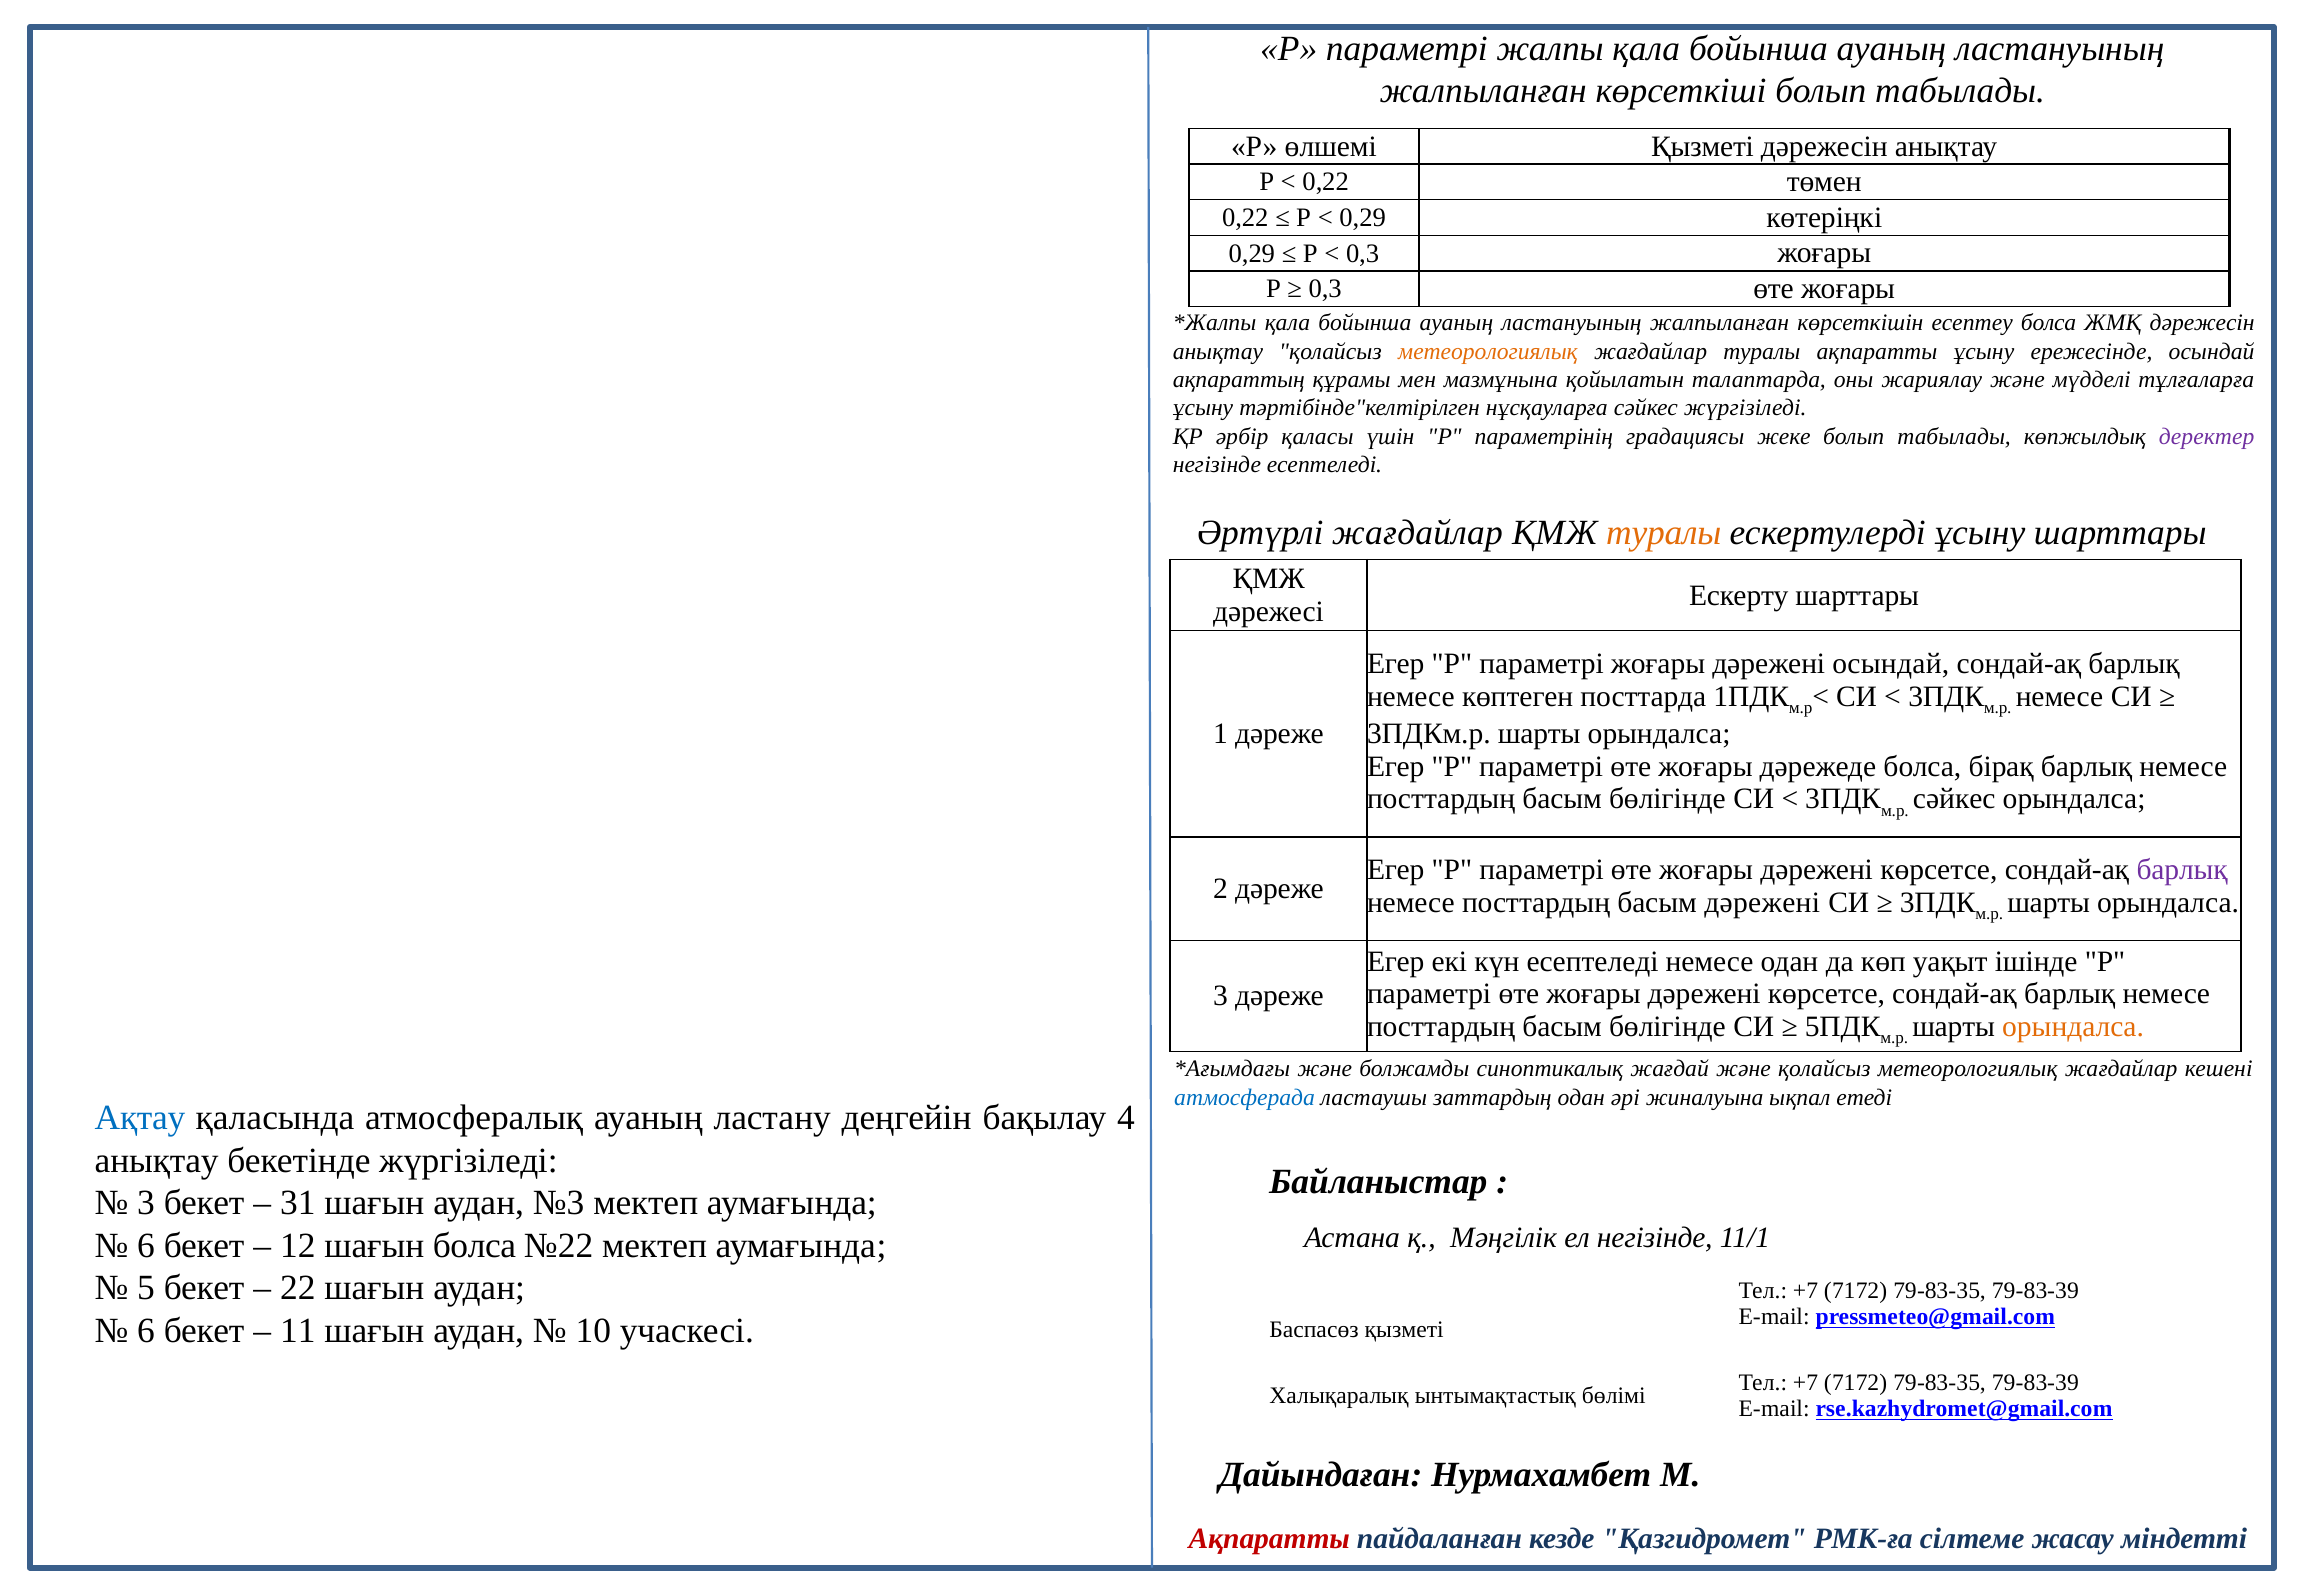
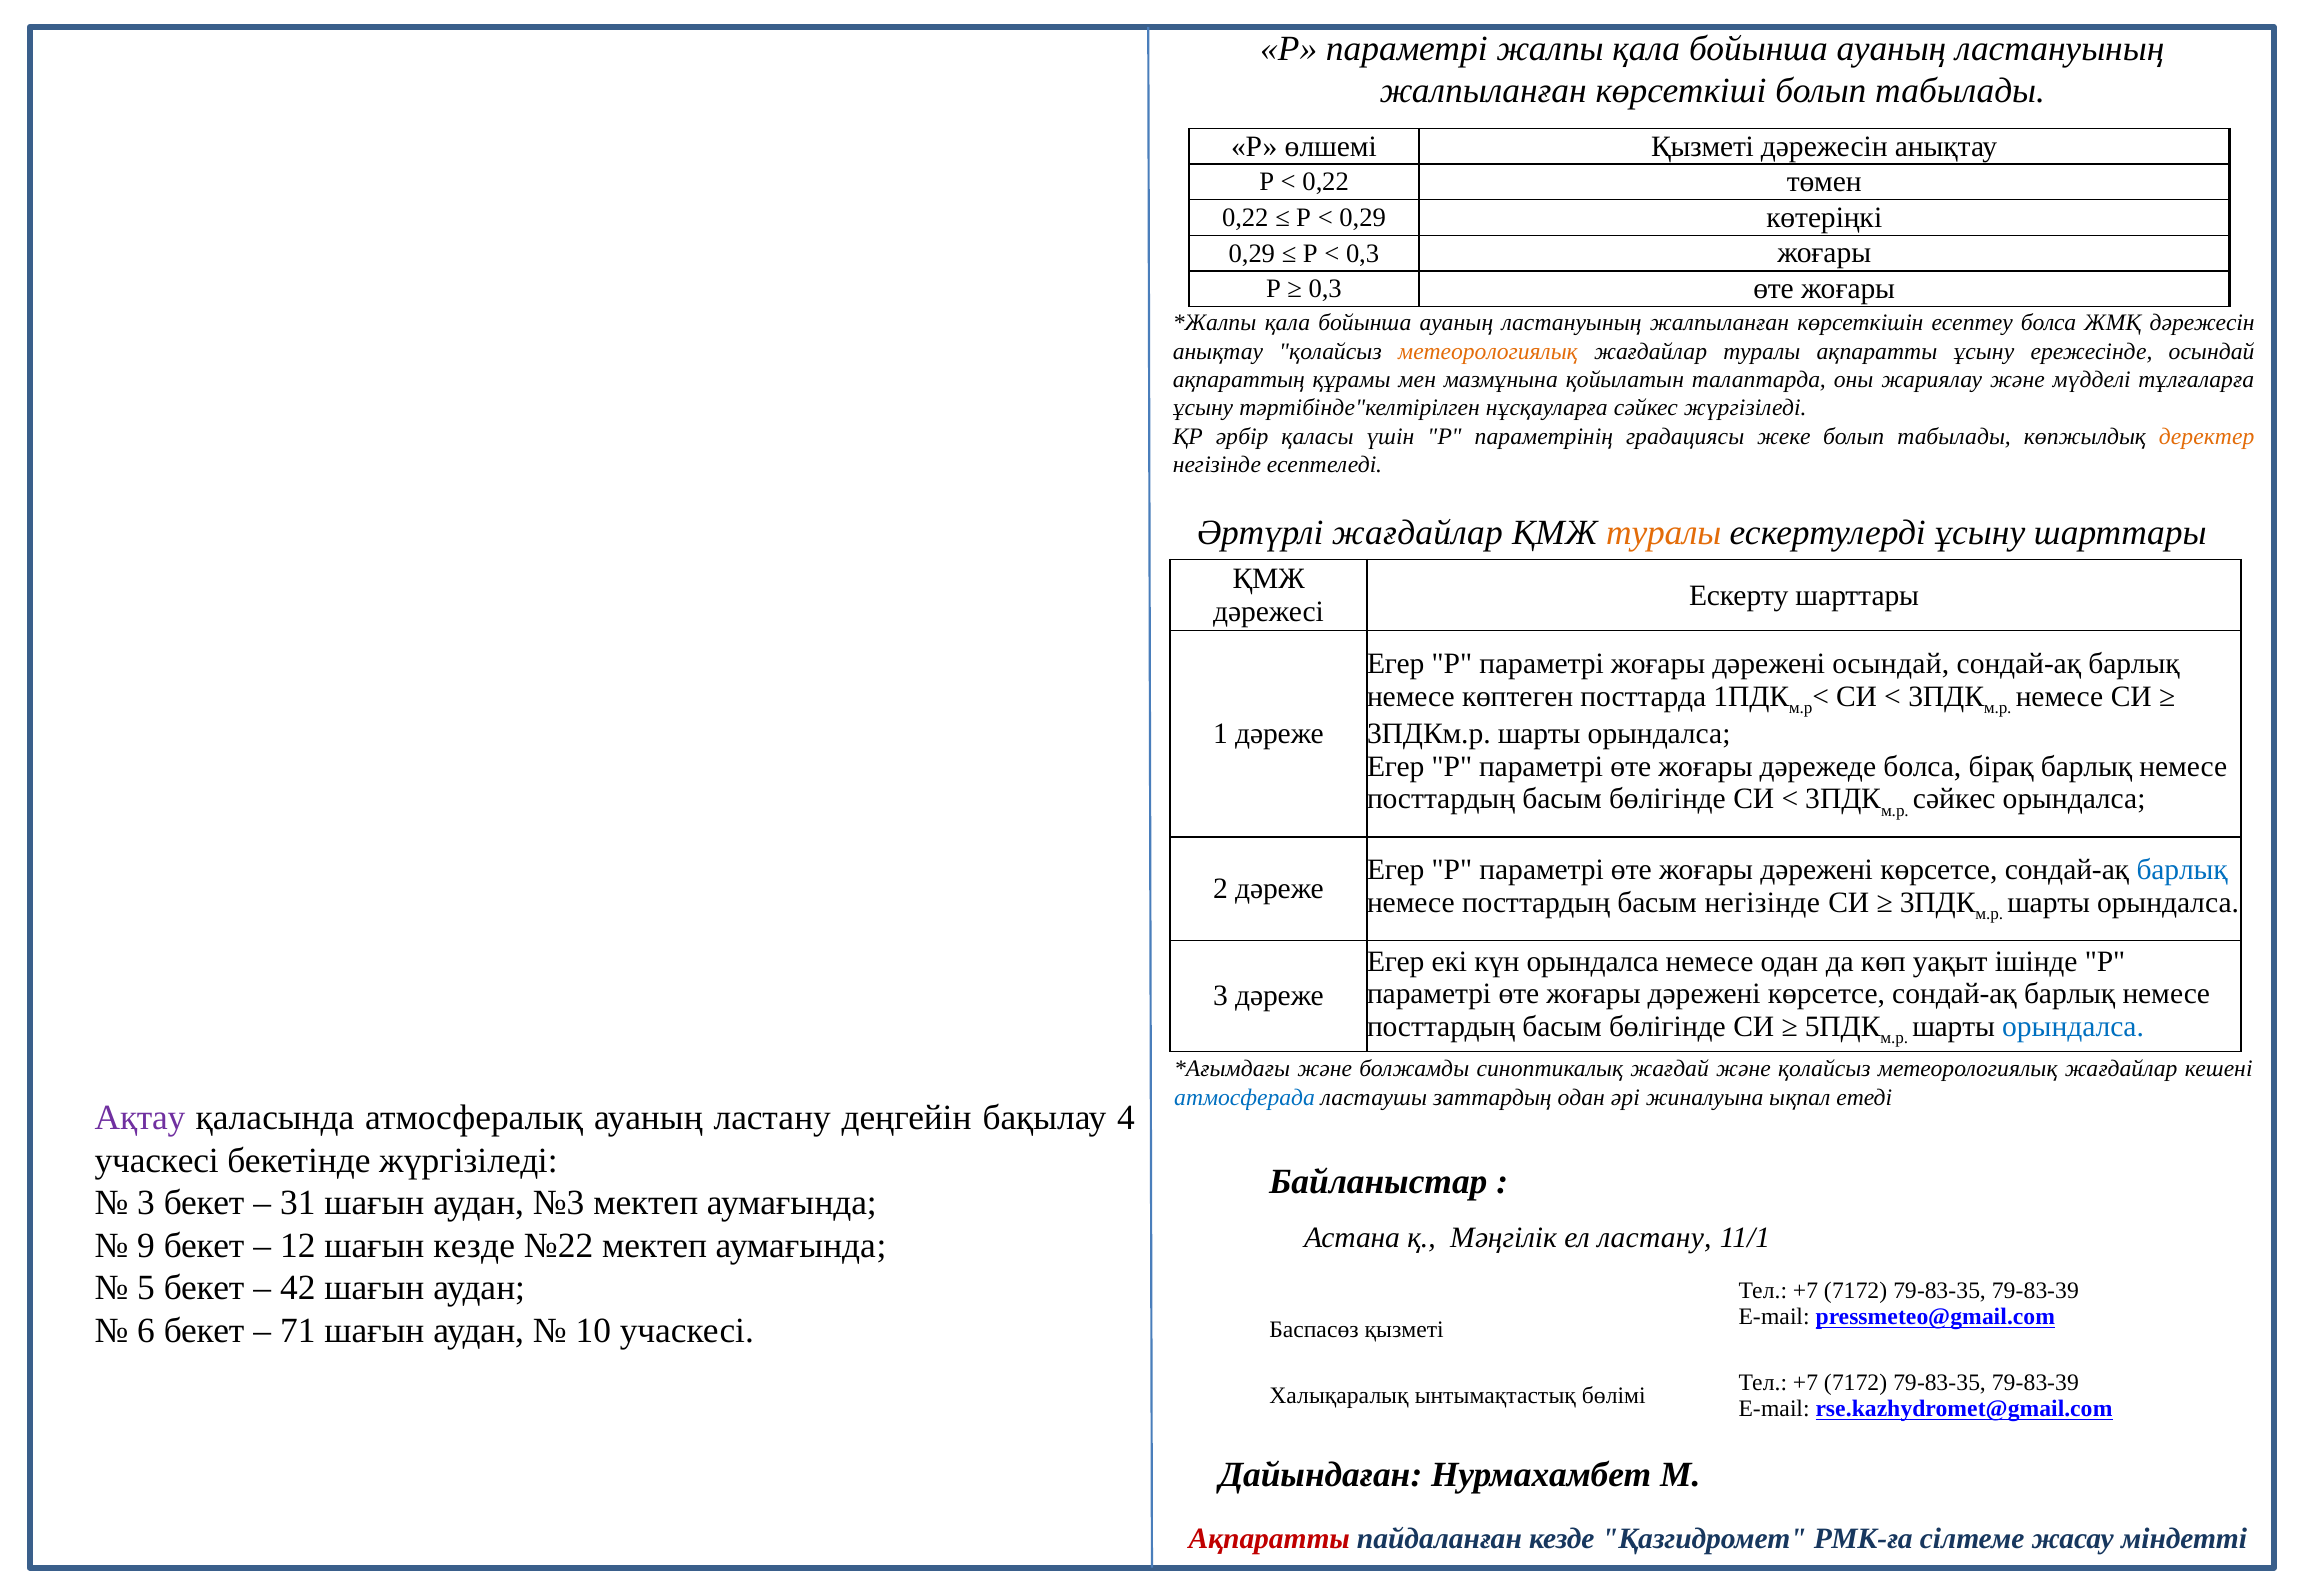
деректер colour: purple -> orange
барлық at (2182, 870) colour: purple -> blue
басым дәрежені: дәрежені -> негізінде
күн есептеледі: есептеледі -> орындалса
орындалса at (2073, 1026) colour: orange -> blue
Ақтау colour: blue -> purple
анықтау at (157, 1160): анықтау -> учаскесі
ел негізінде: негізінде -> ластану
6 at (146, 1245): 6 -> 9
шағын болса: болса -> кезде
22: 22 -> 42
11: 11 -> 71
